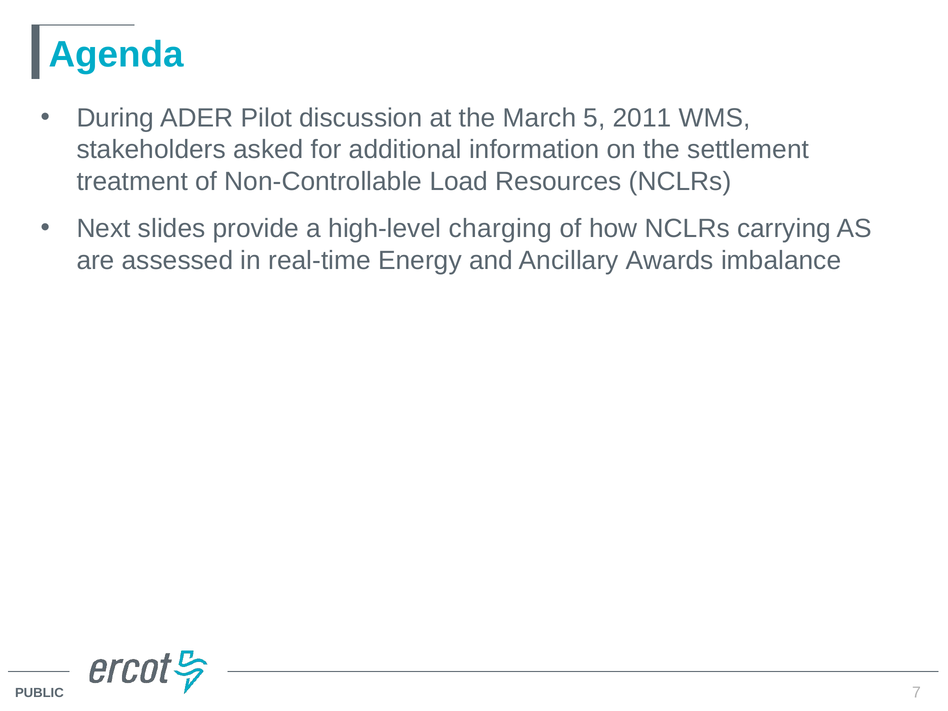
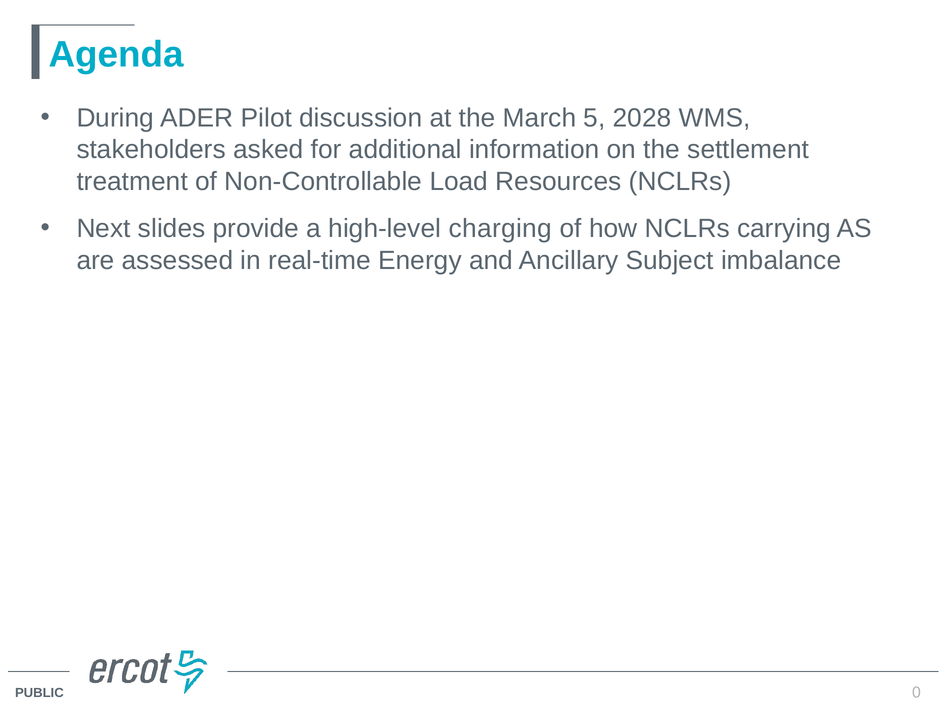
2011: 2011 -> 2028
Awards: Awards -> Subject
7: 7 -> 0
